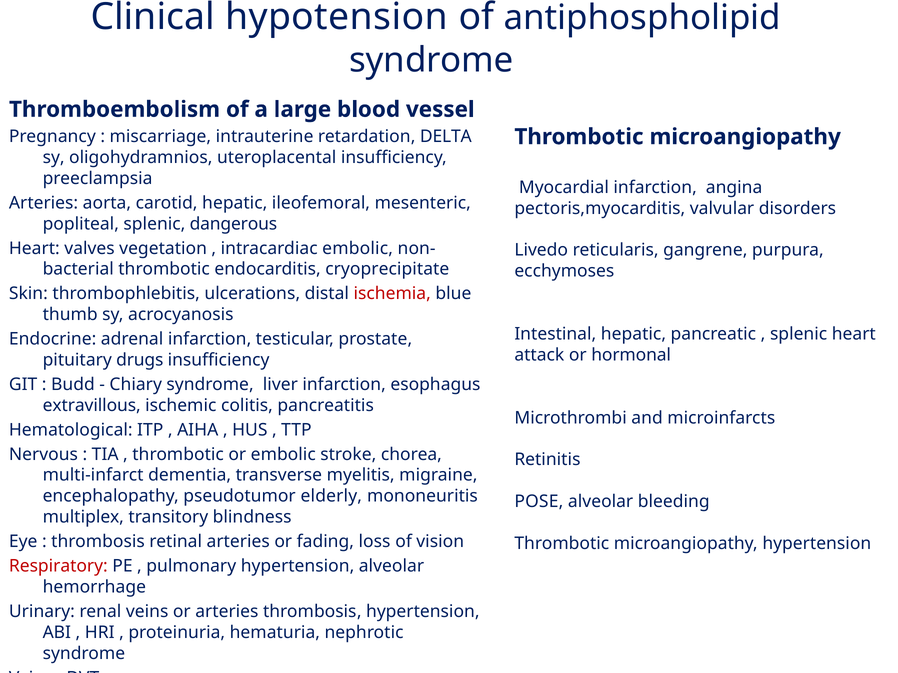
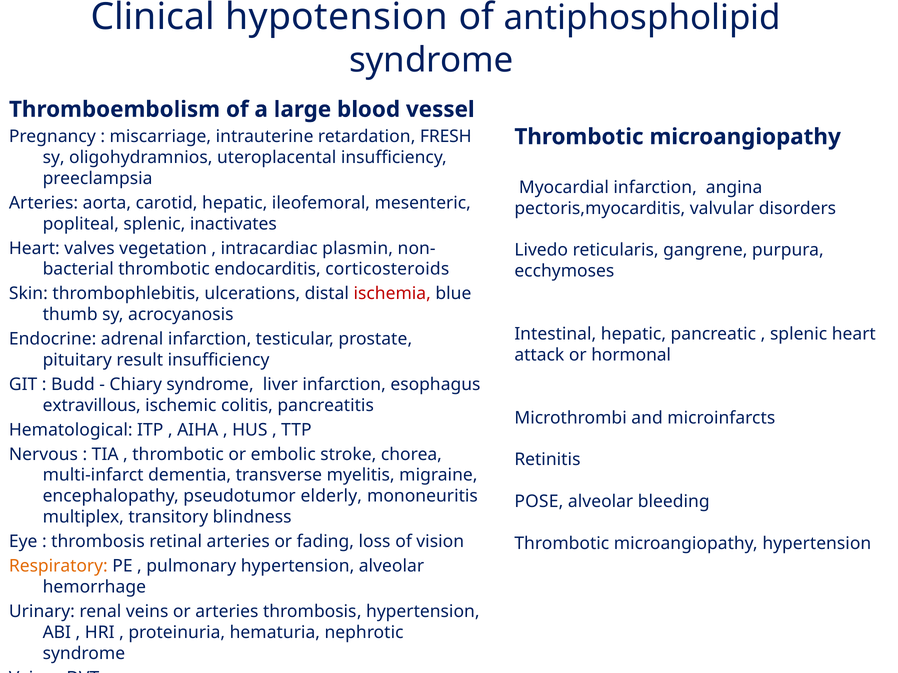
DELTA: DELTA -> FRESH
dangerous: dangerous -> inactivates
intracardiac embolic: embolic -> plasmin
cryoprecipitate: cryoprecipitate -> corticosteroids
drugs: drugs -> result
Respiratory colour: red -> orange
